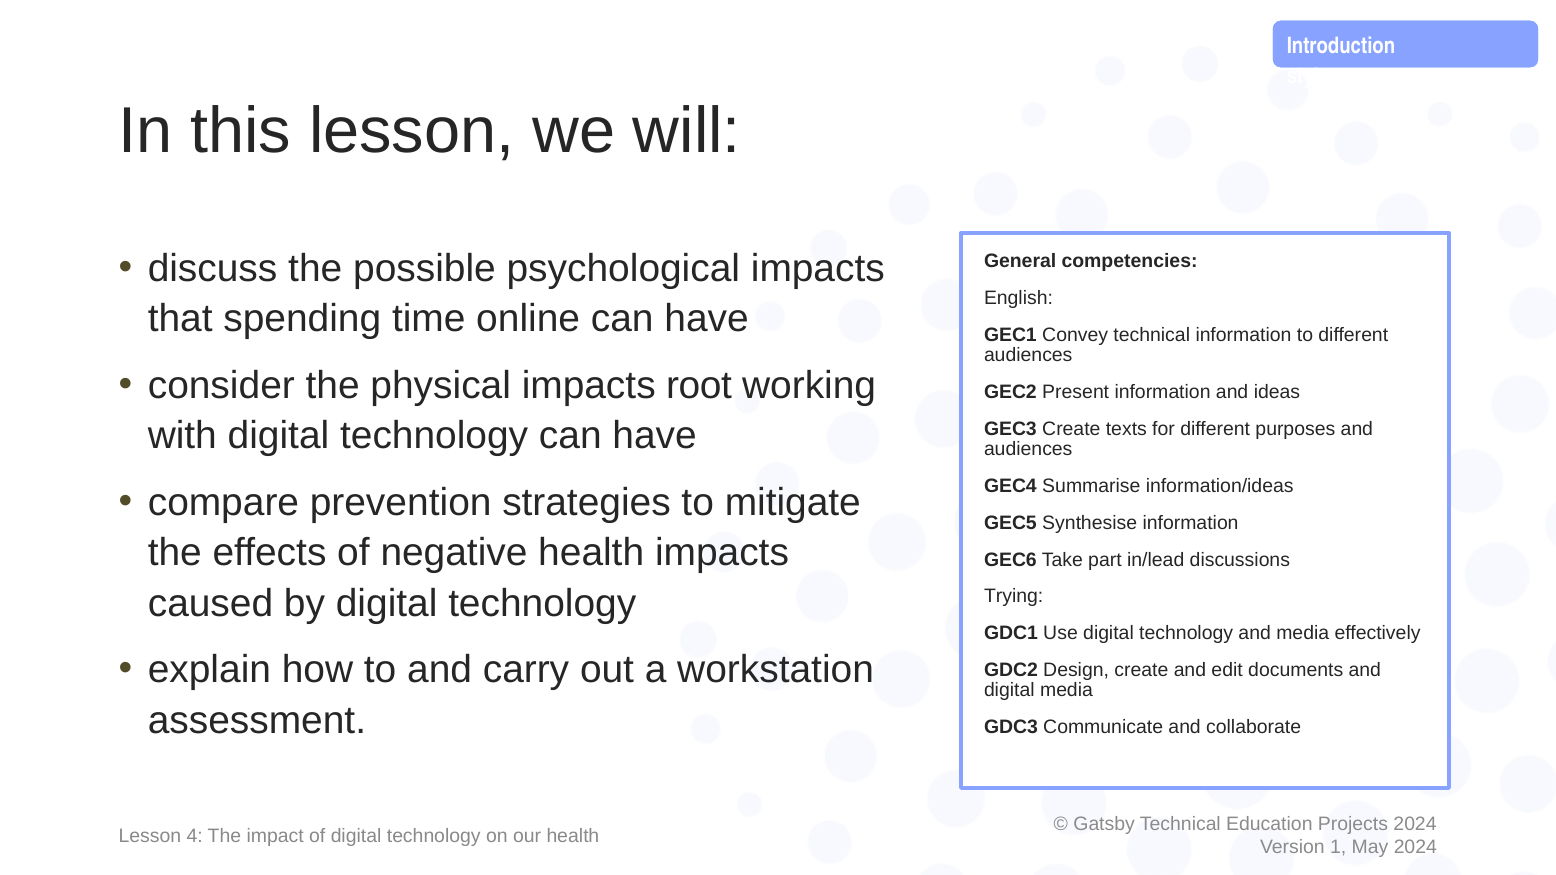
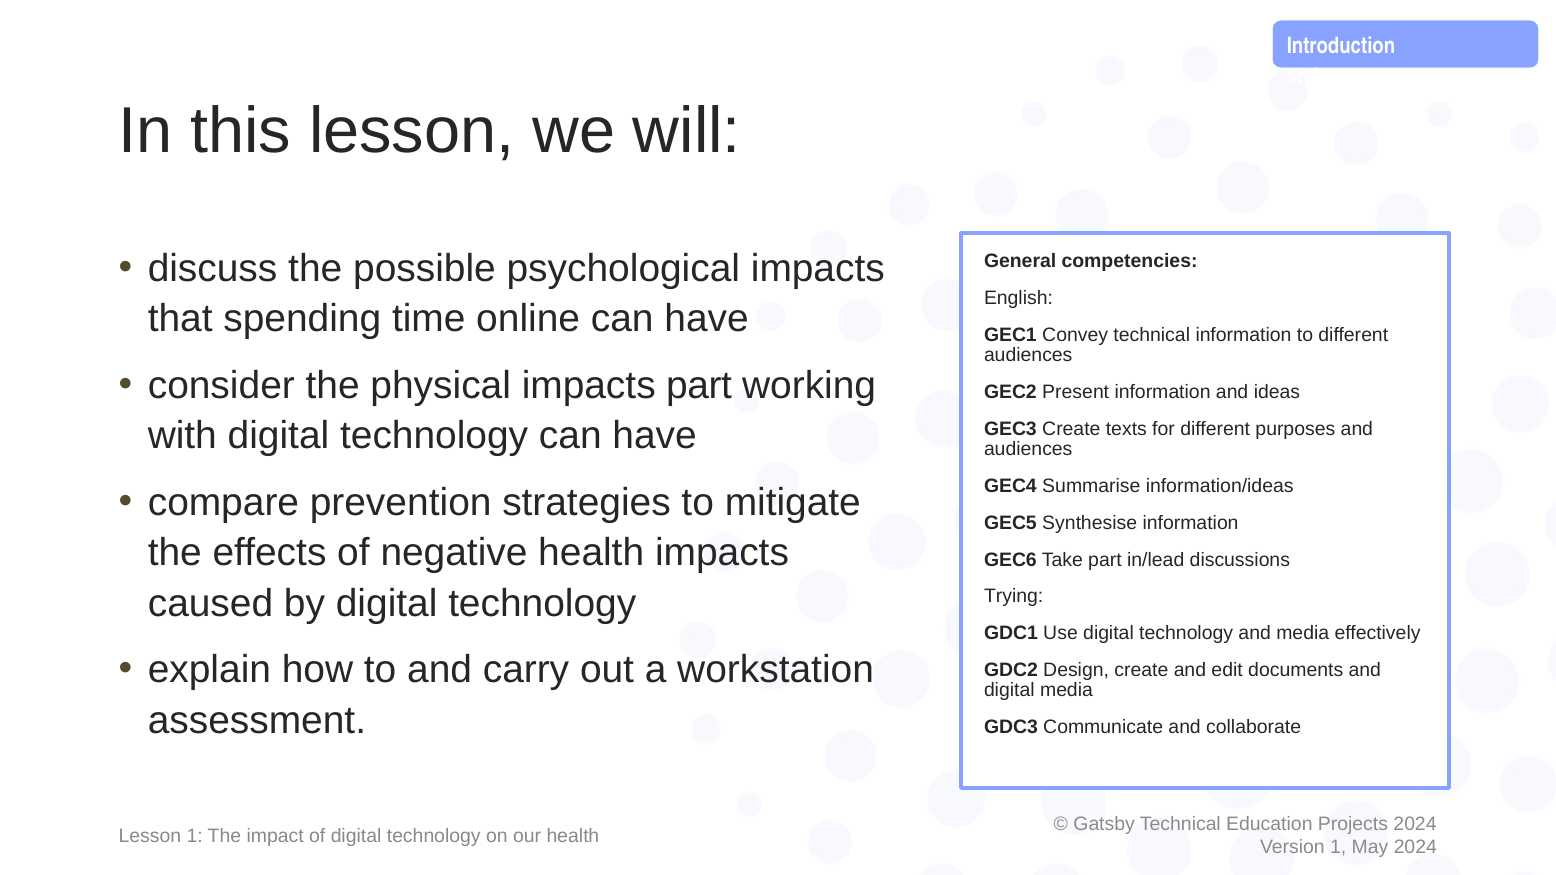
impacts root: root -> part
Lesson 4: 4 -> 1
